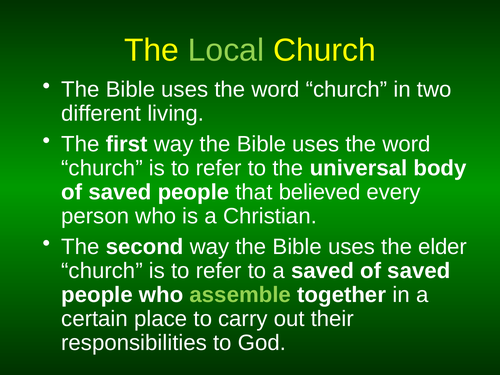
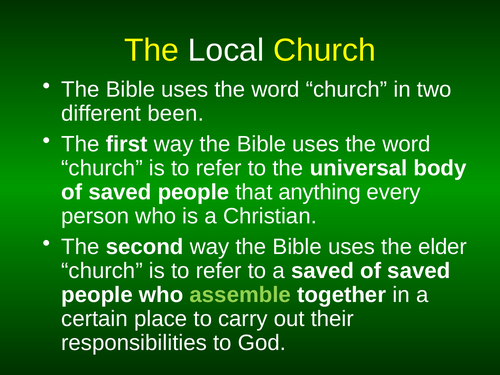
Local colour: light green -> white
living: living -> been
believed: believed -> anything
